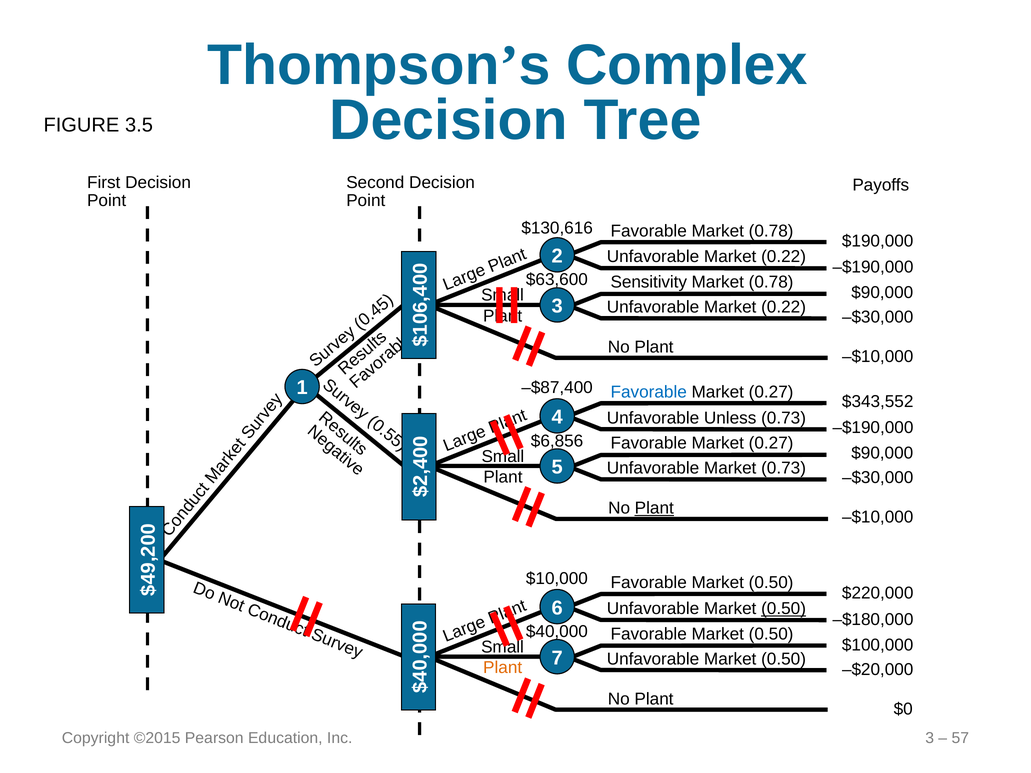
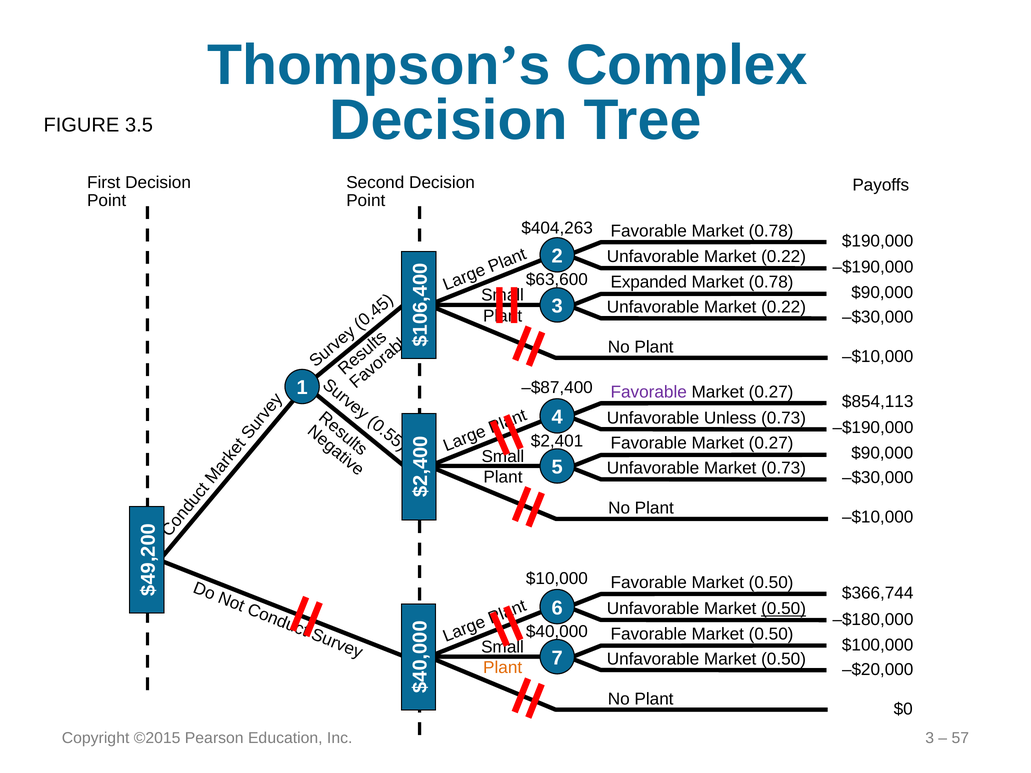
$130,616: $130,616 -> $404,263
Sensitivity: Sensitivity -> Expanded
Favorable at (649, 392) colour: blue -> purple
$343,552: $343,552 -> $854,113
$6,856: $6,856 -> $2,401
Plant at (654, 508) underline: present -> none
$220,000: $220,000 -> $366,744
